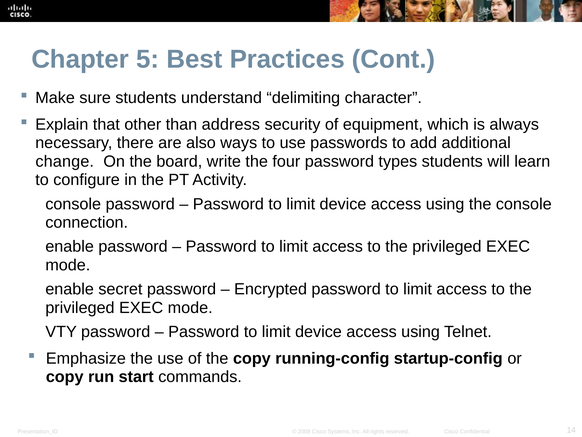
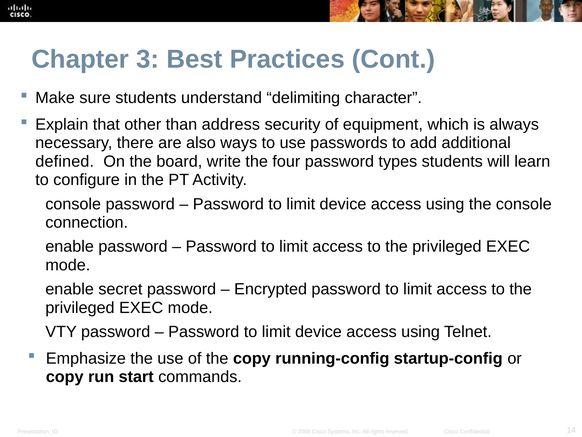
5: 5 -> 3
change: change -> defined
